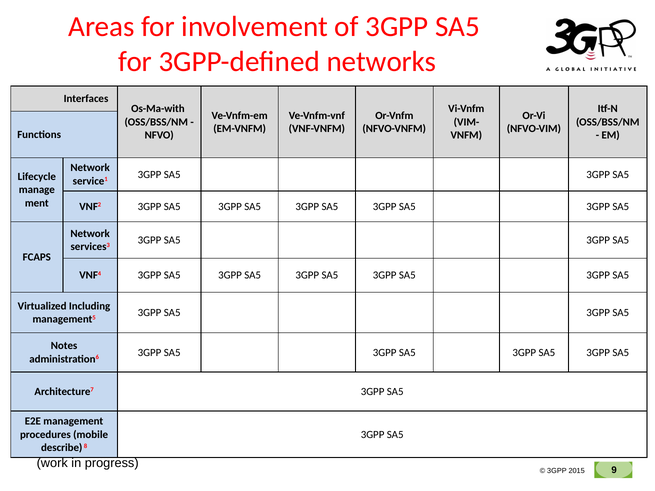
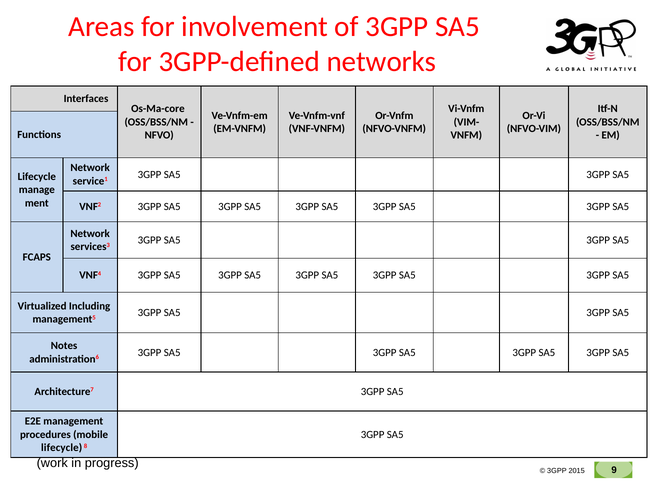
Os-Ma-with: Os-Ma-with -> Os-Ma-core
describe at (62, 448): describe -> lifecycle
